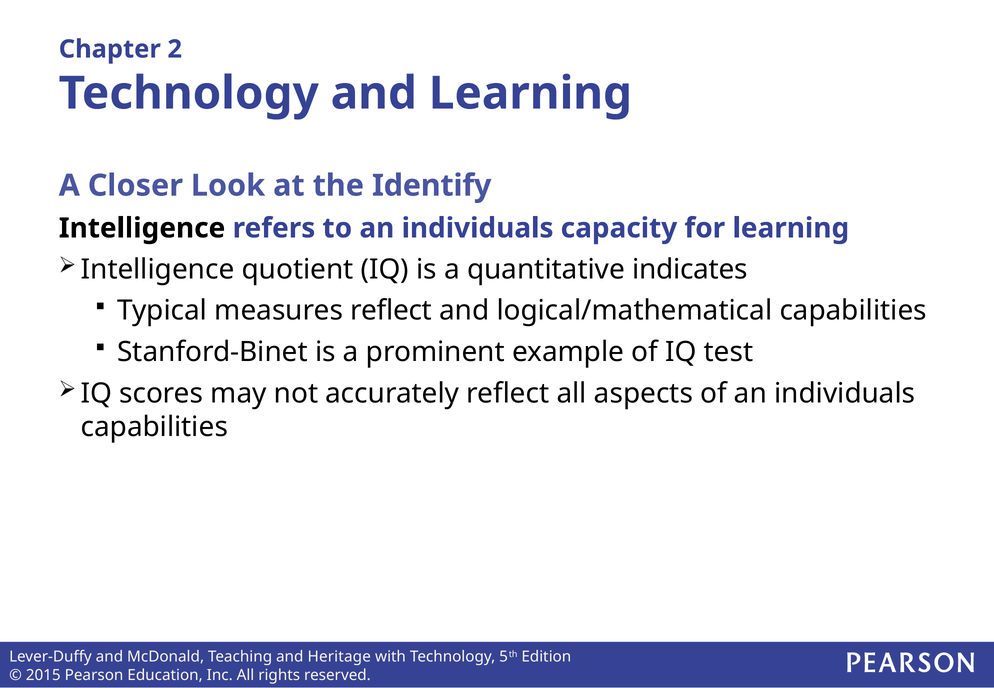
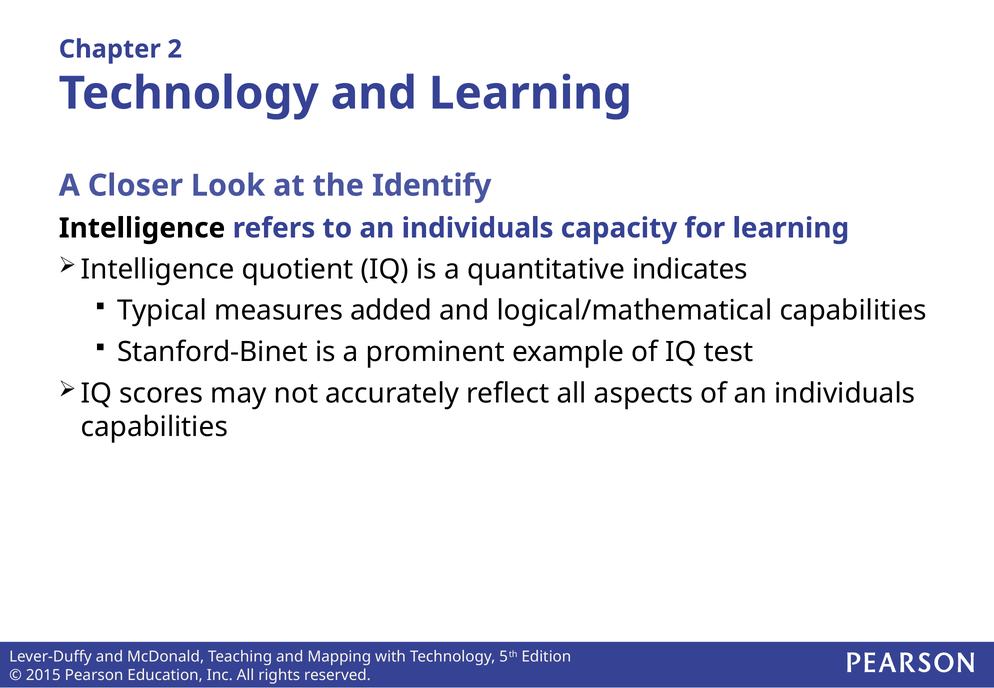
measures reflect: reflect -> added
Heritage: Heritage -> Mapping
